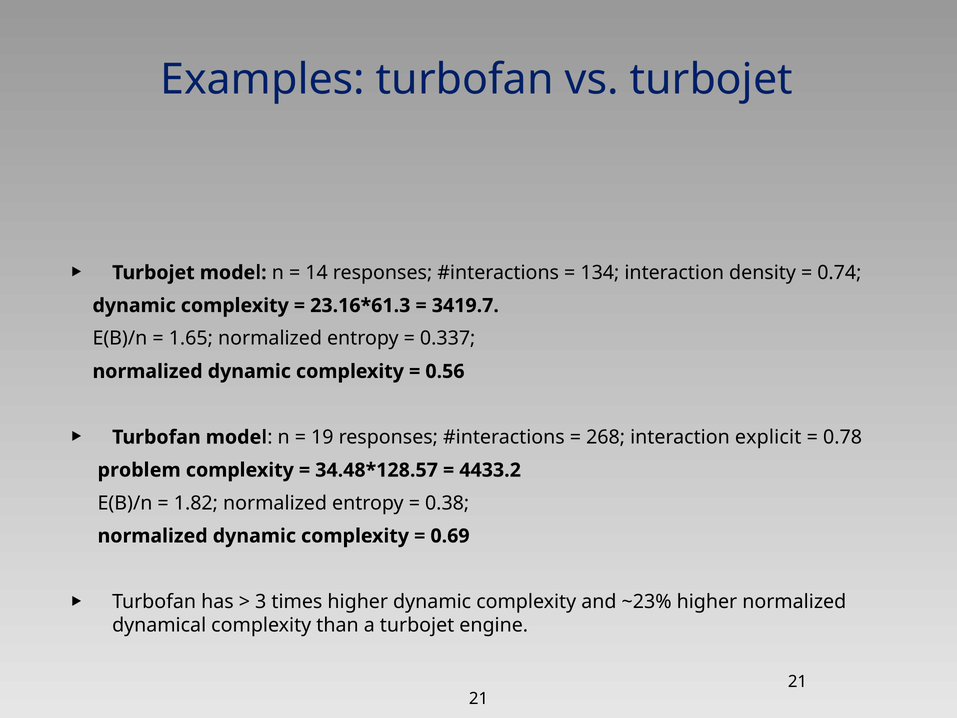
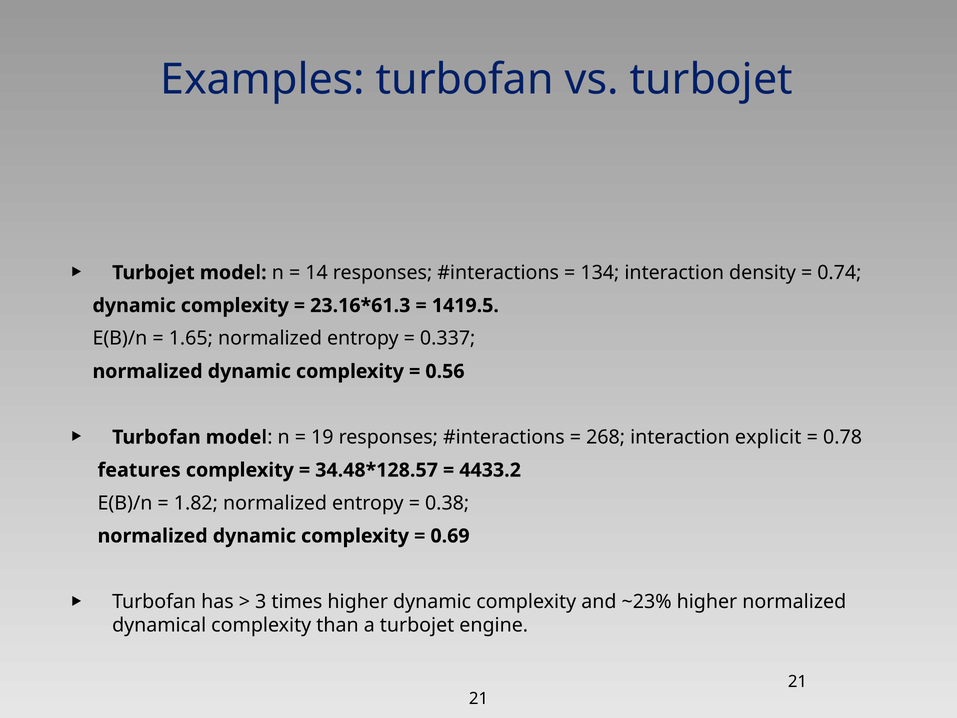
3419.7: 3419.7 -> 1419.5
problem: problem -> features
